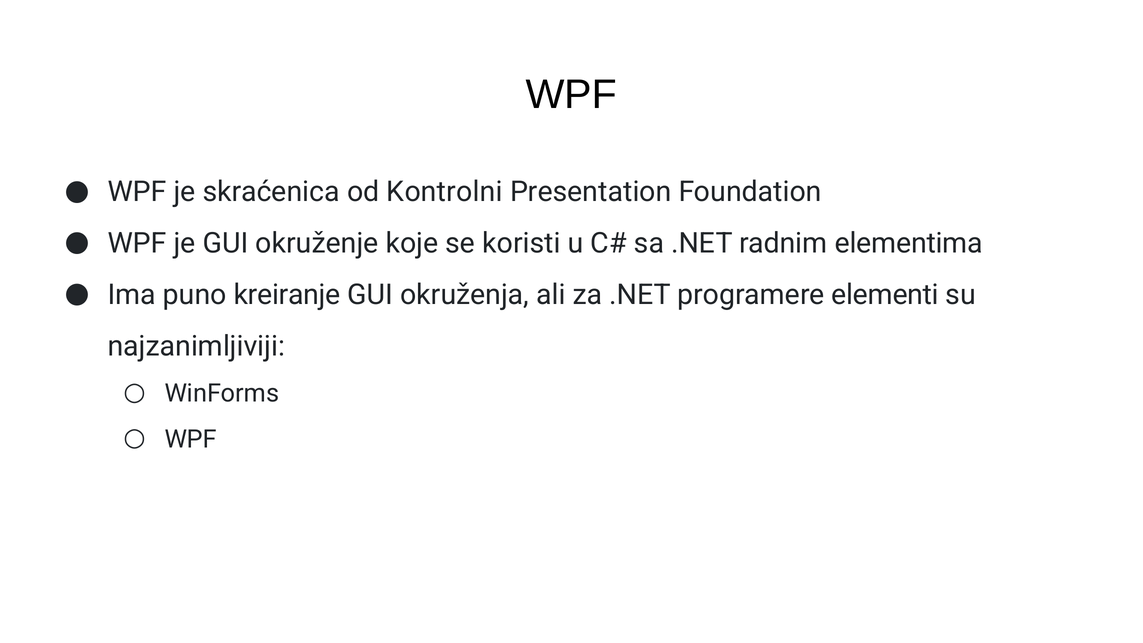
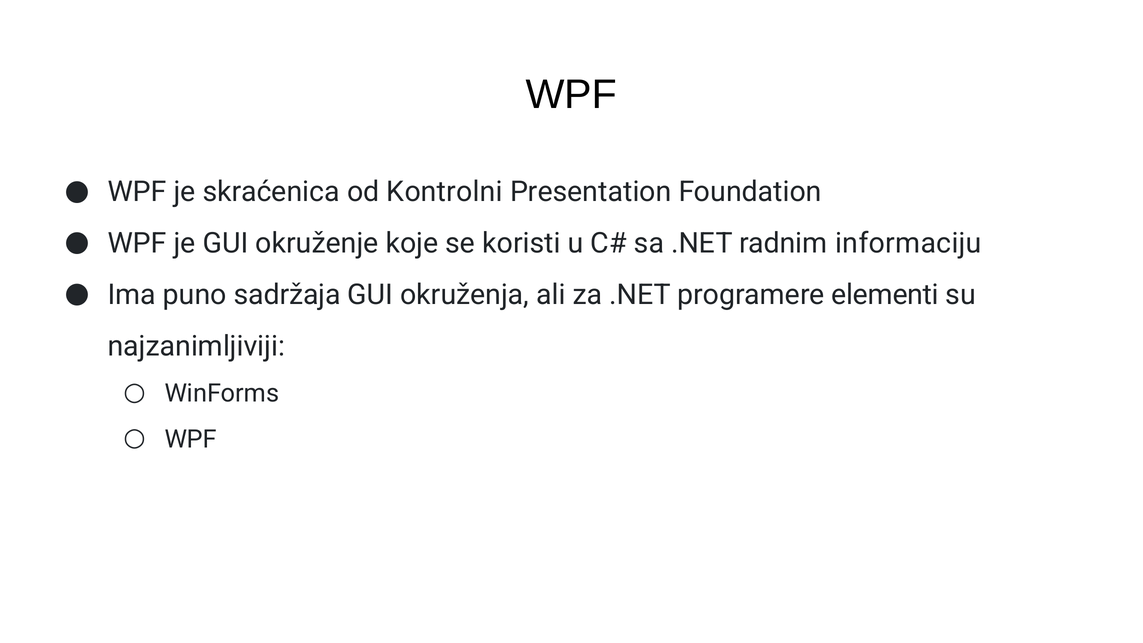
elementima: elementima -> informaciju
kreiranje: kreiranje -> sadržaja
